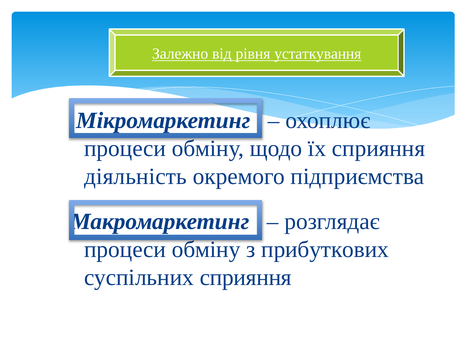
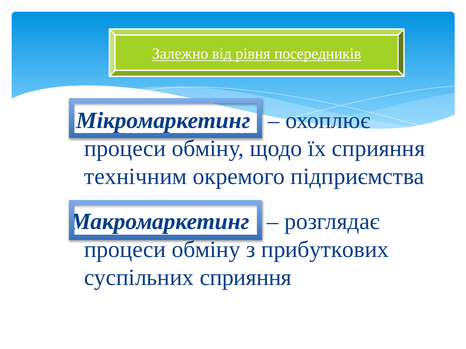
устаткування: устаткування -> посередників
діяльність: діяльність -> технічним
